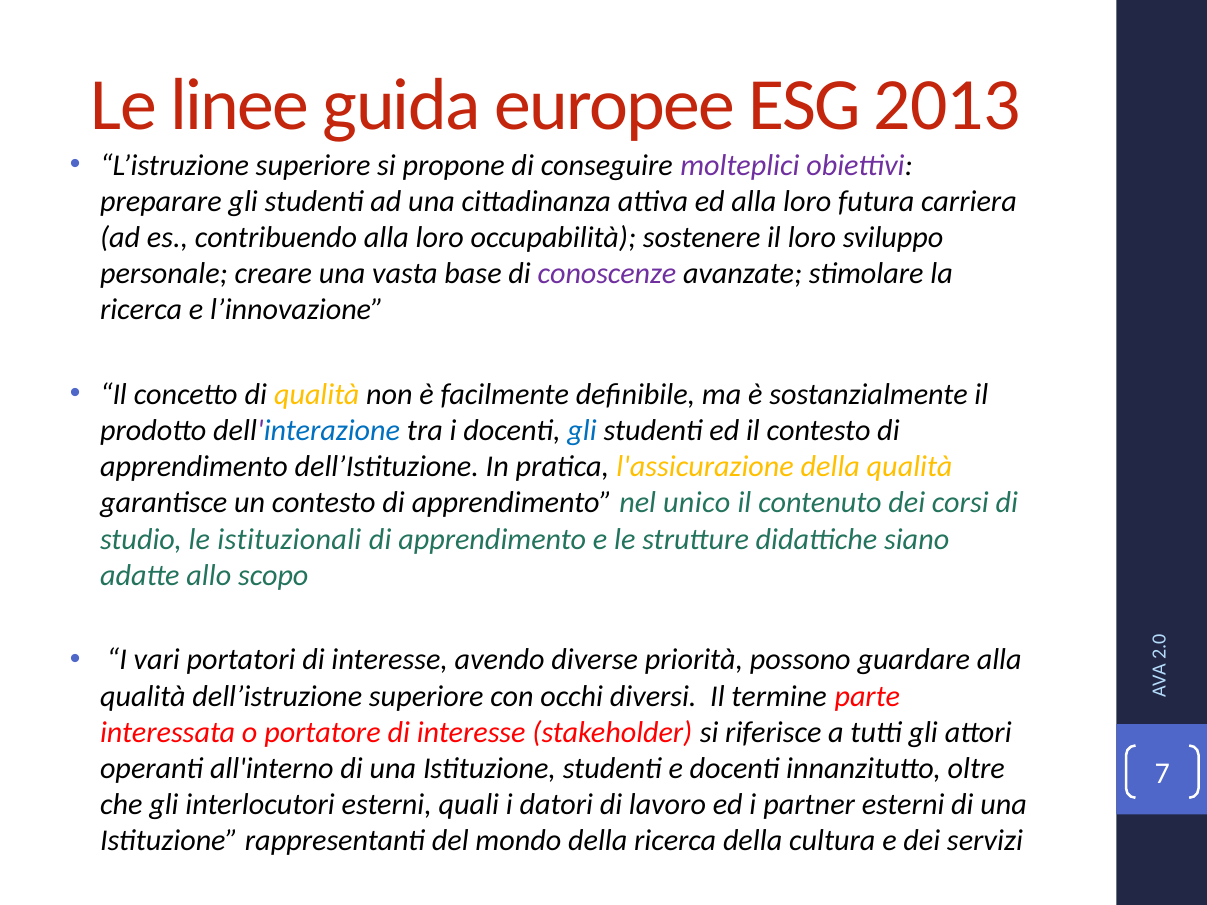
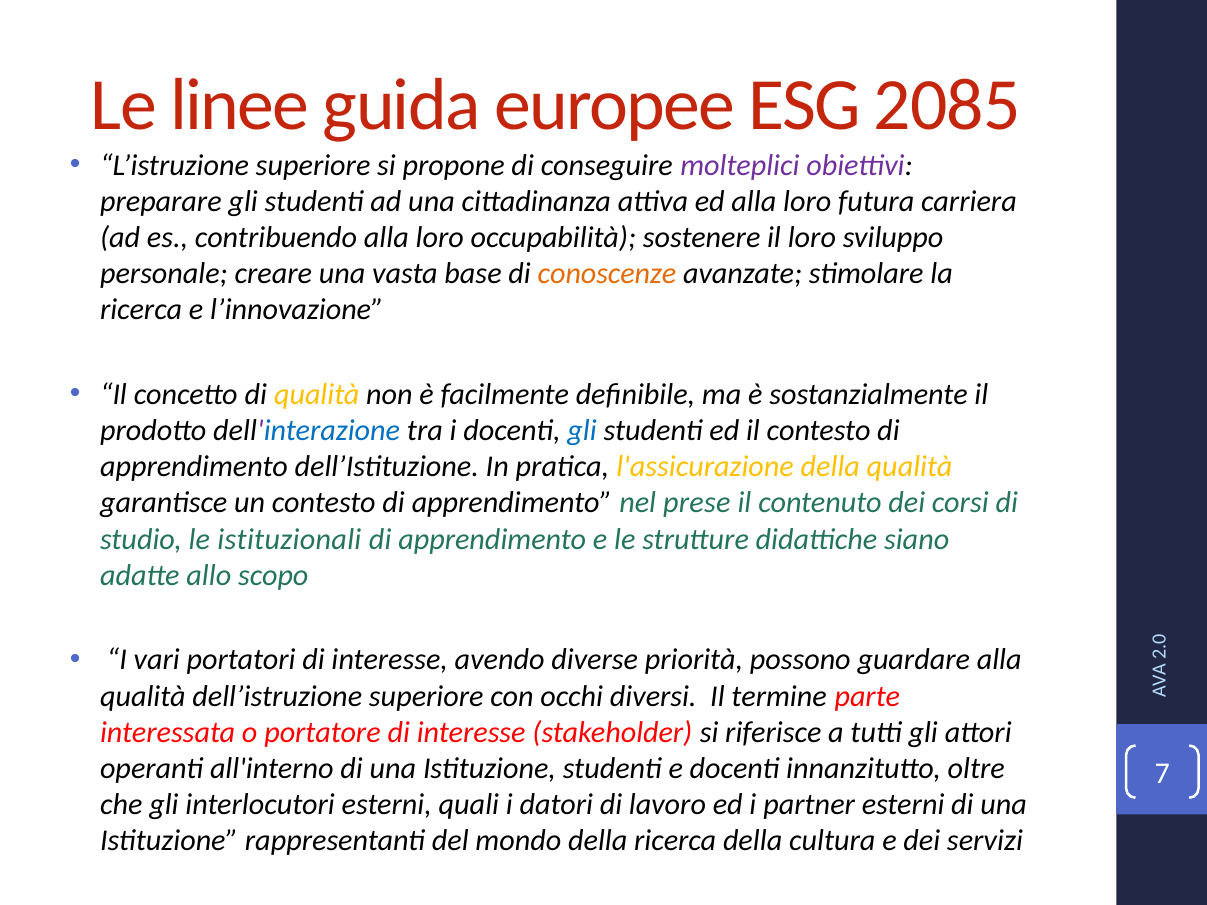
2013: 2013 -> 2085
conoscenze colour: purple -> orange
unico: unico -> prese
